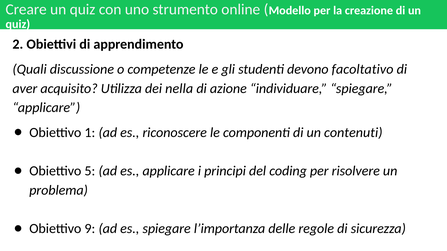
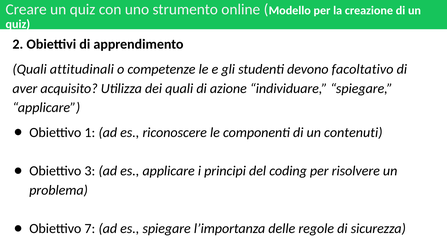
discussione: discussione -> attitudinali
dei nella: nella -> quali
5: 5 -> 3
9: 9 -> 7
